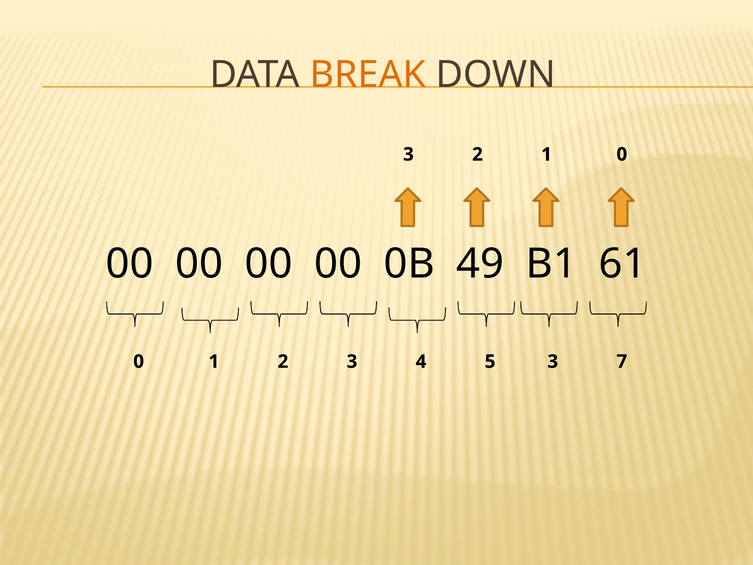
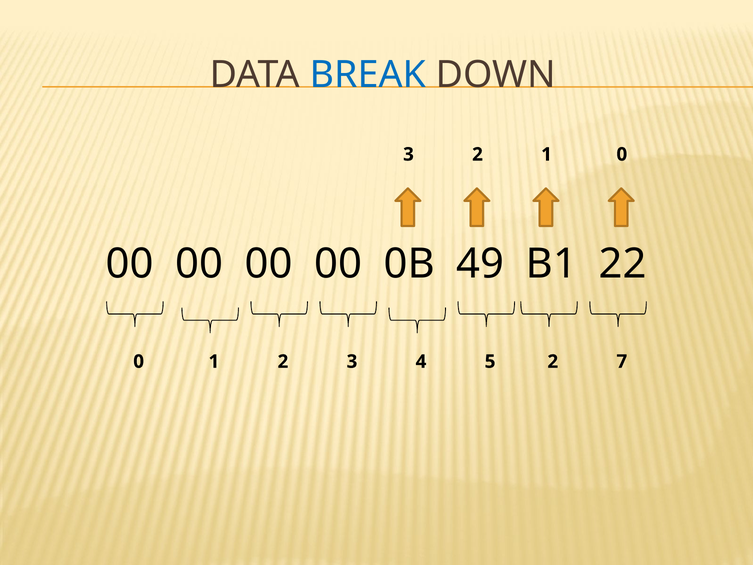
BREAK colour: orange -> blue
61: 61 -> 22
5 3: 3 -> 2
